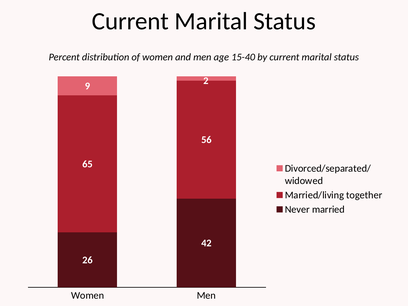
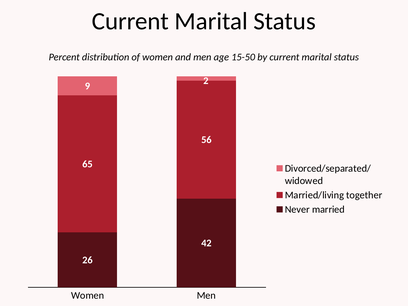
15-40: 15-40 -> 15-50
